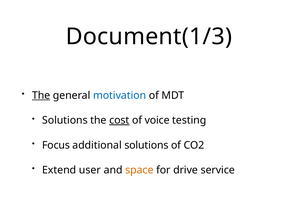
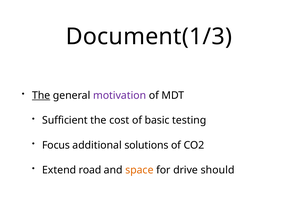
motivation colour: blue -> purple
Solutions at (65, 120): Solutions -> Sufficient
cost underline: present -> none
voice: voice -> basic
user: user -> road
service: service -> should
